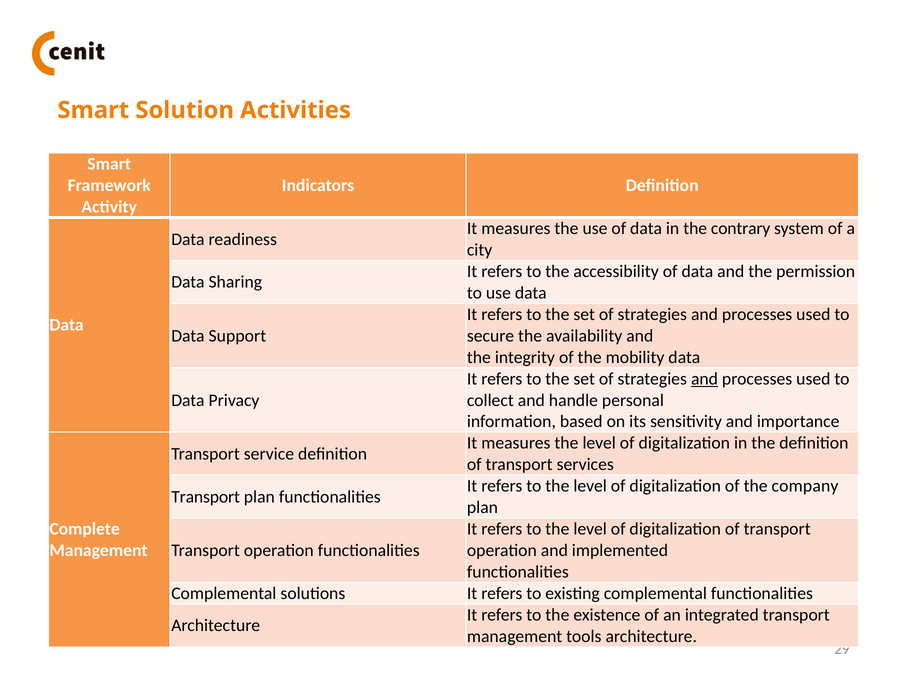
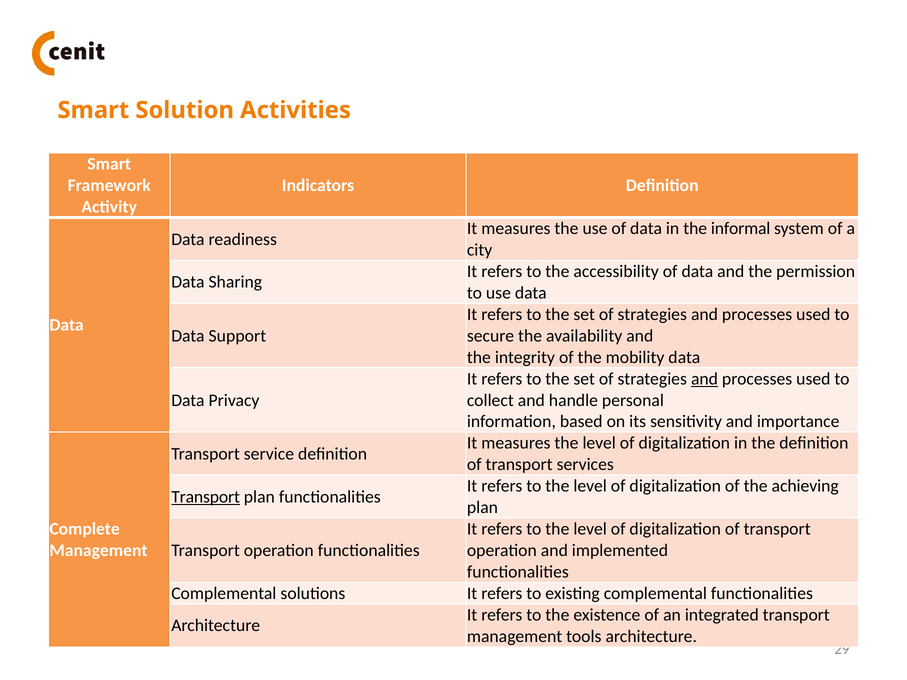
contrary: contrary -> informal
company: company -> achieving
Transport at (206, 497) underline: none -> present
